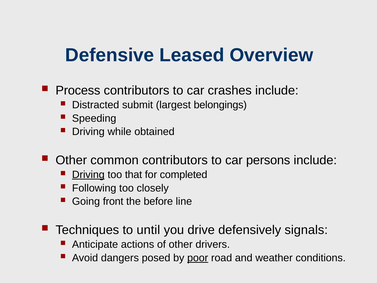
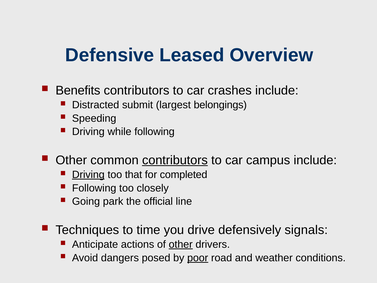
Process: Process -> Benefits
while obtained: obtained -> following
contributors at (175, 160) underline: none -> present
persons: persons -> campus
front: front -> park
before: before -> official
until: until -> time
other at (181, 244) underline: none -> present
